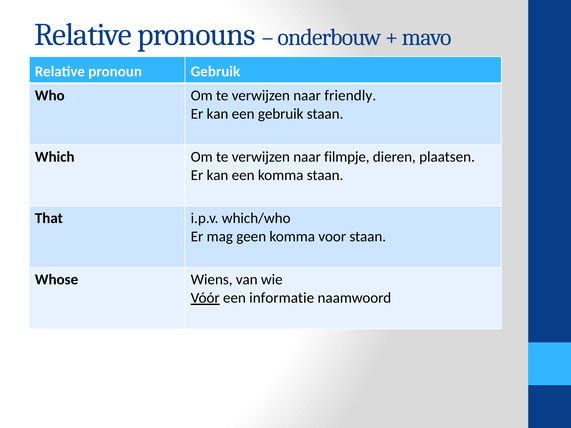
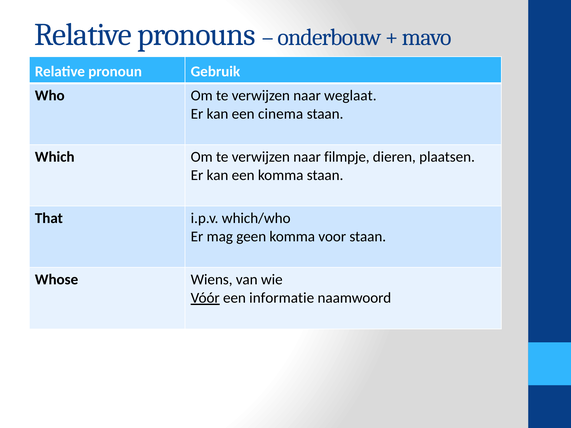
friendly: friendly -> weglaat
een gebruik: gebruik -> cinema
